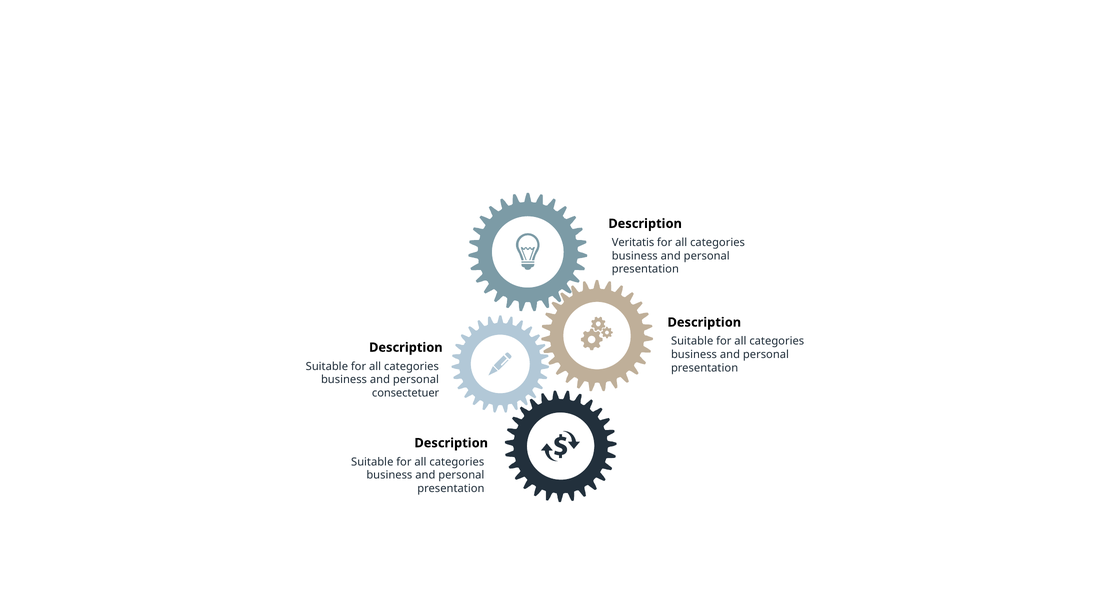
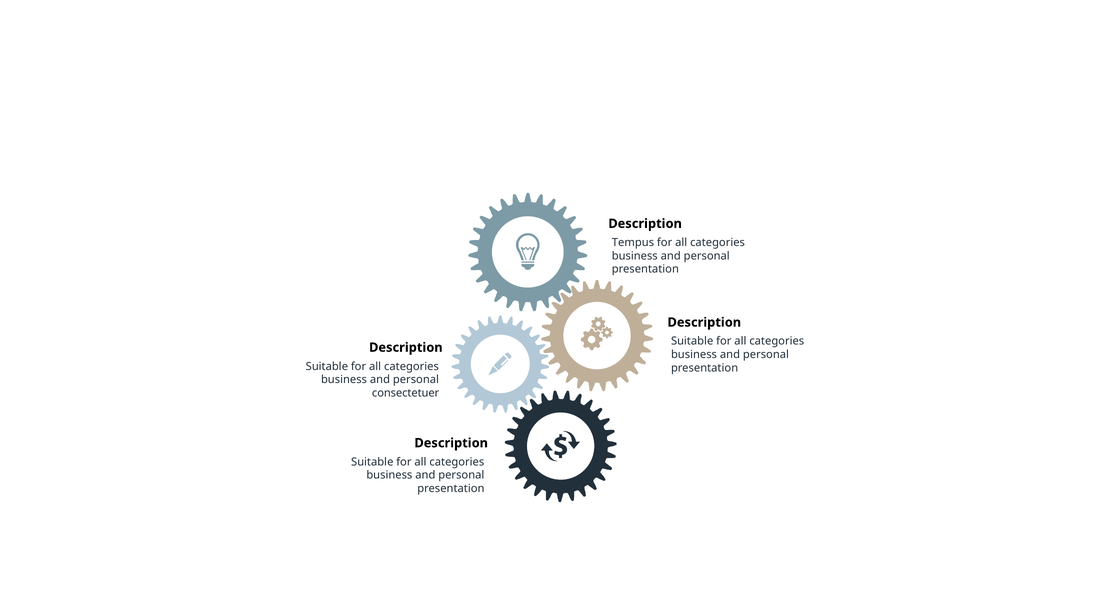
Veritatis: Veritatis -> Tempus
